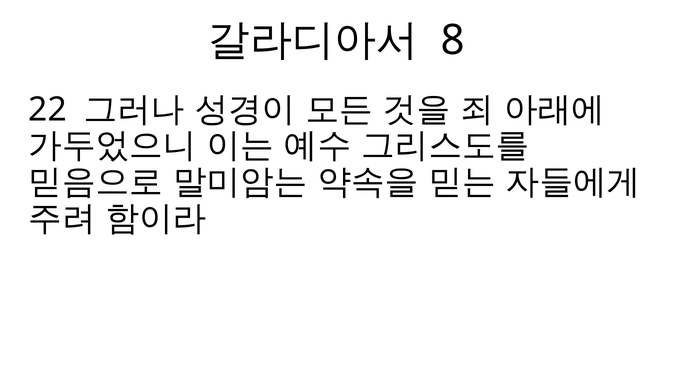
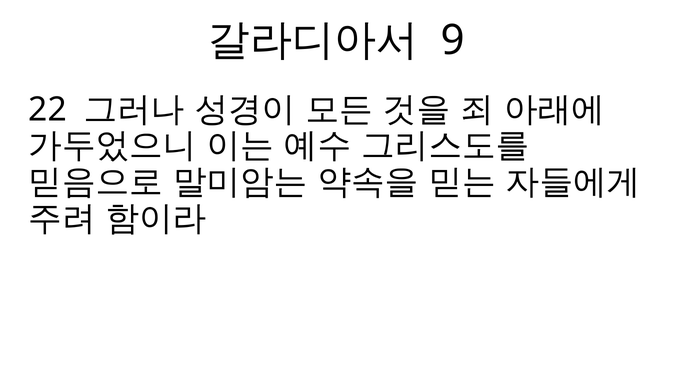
8: 8 -> 9
